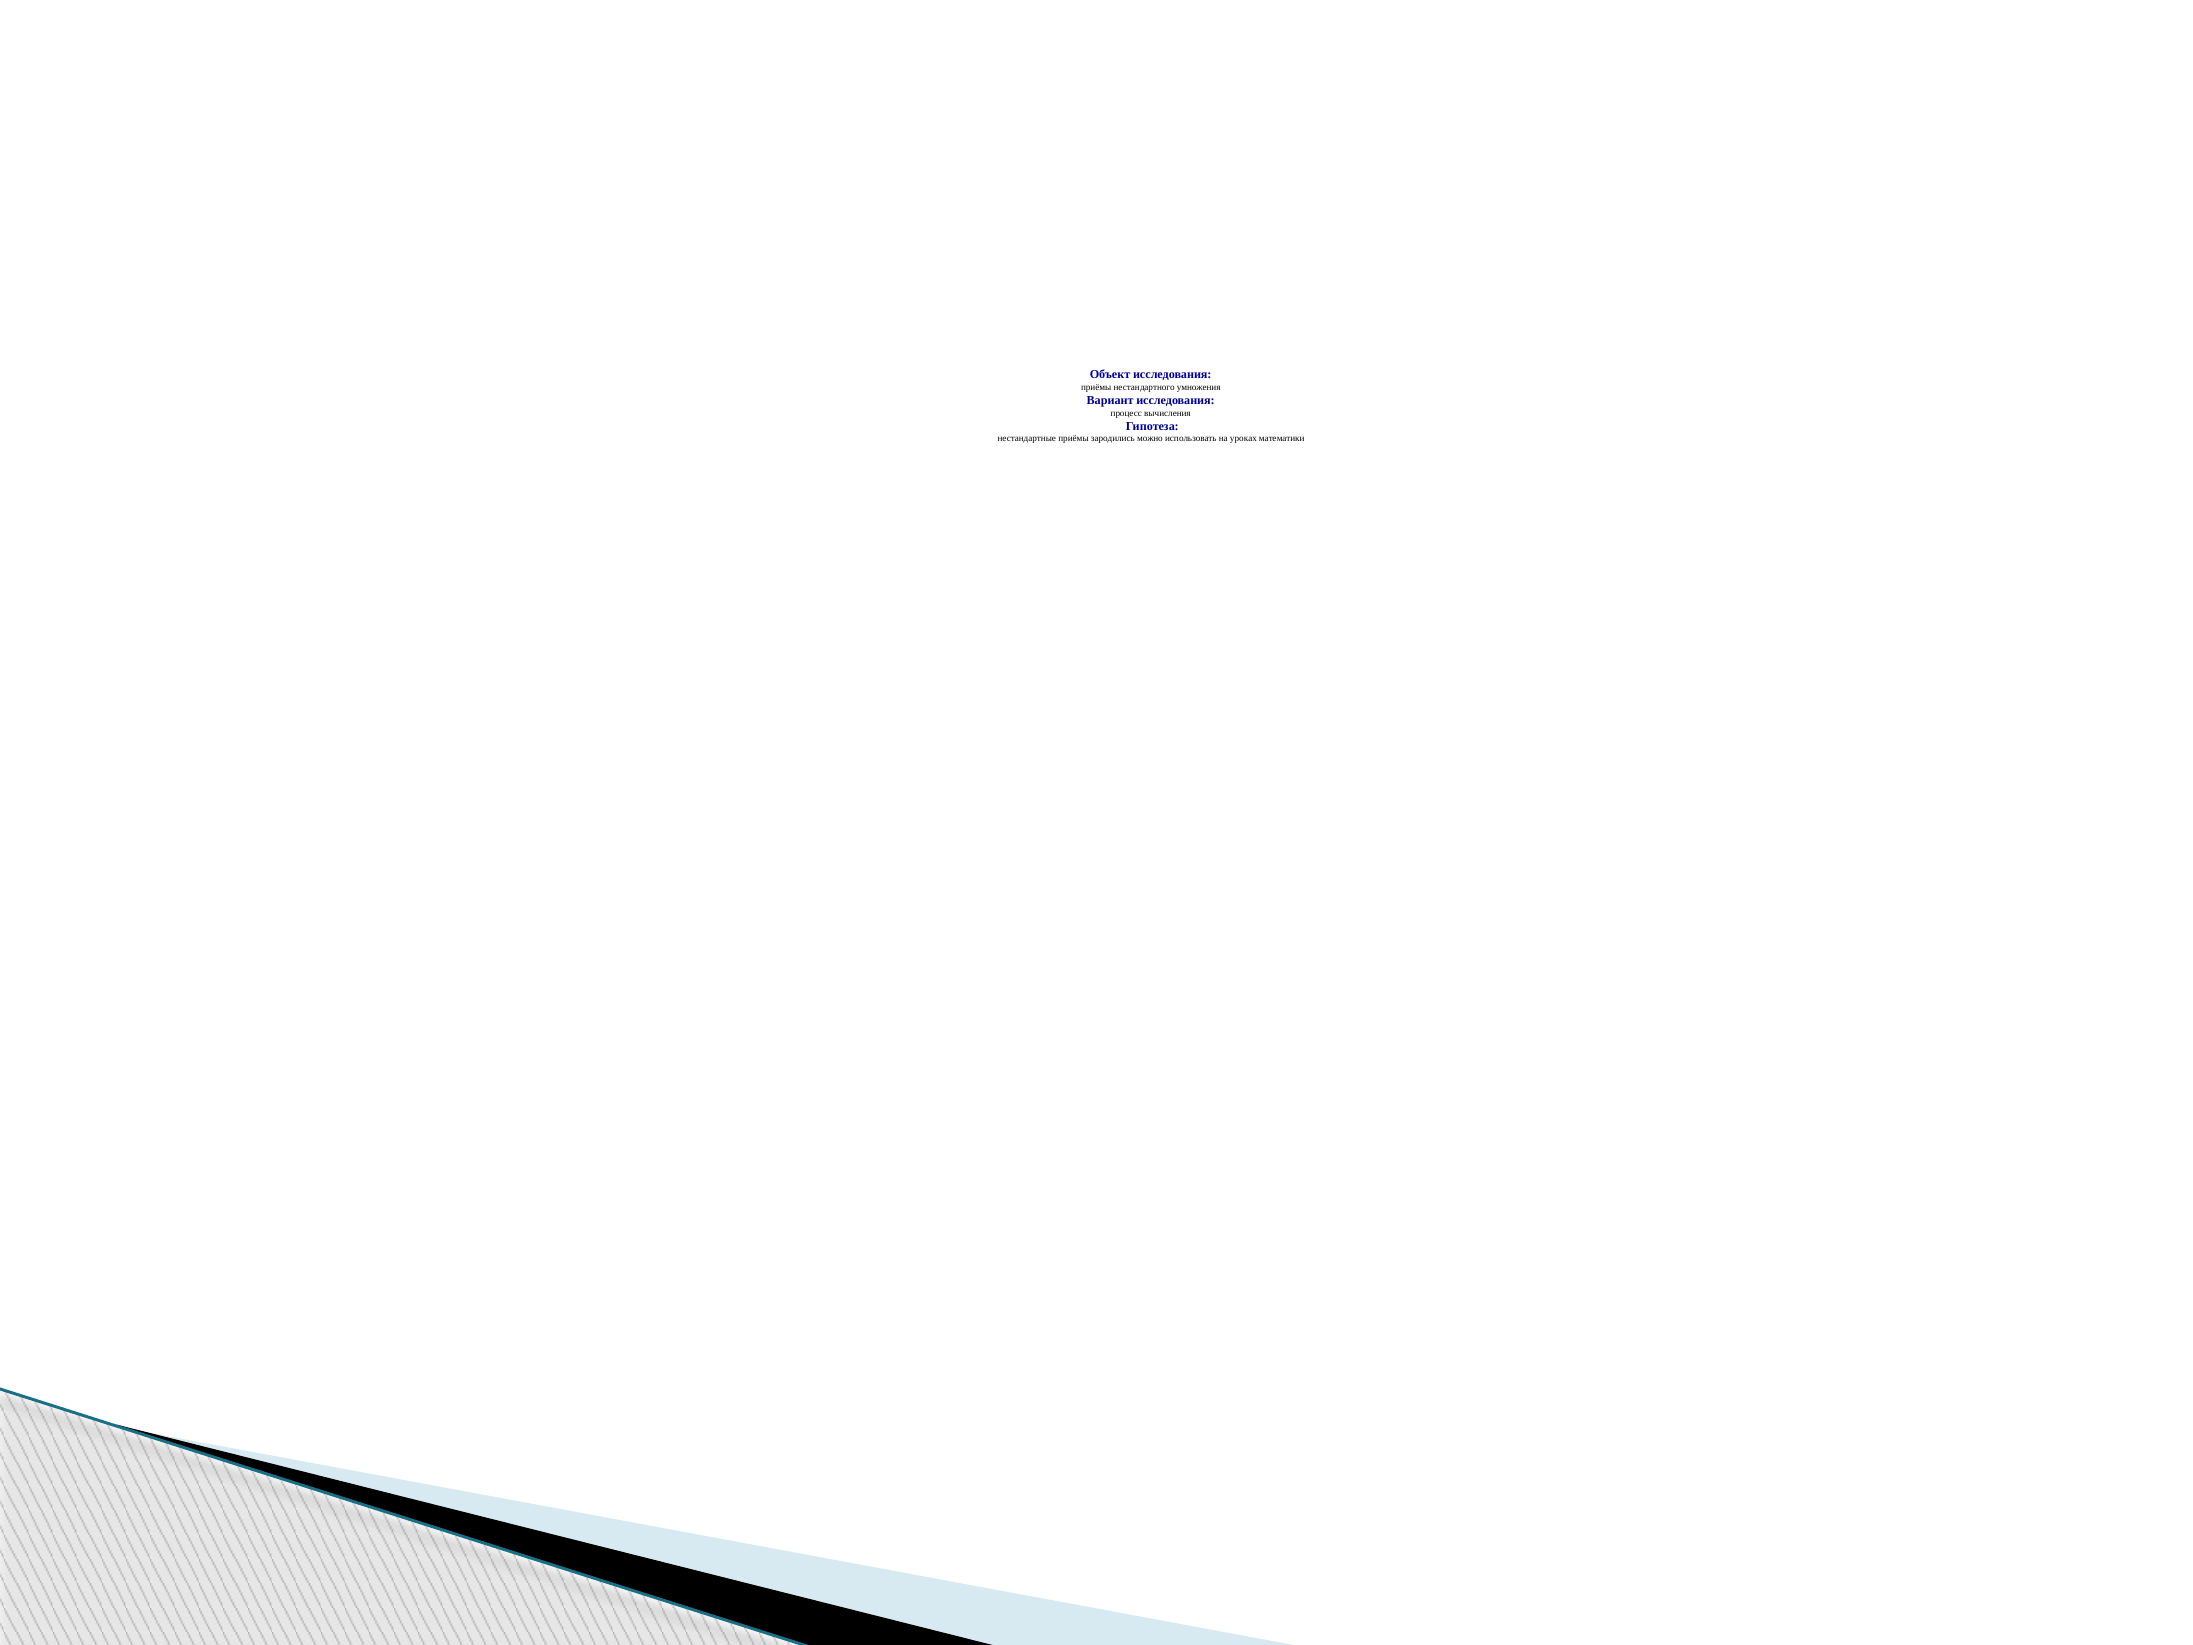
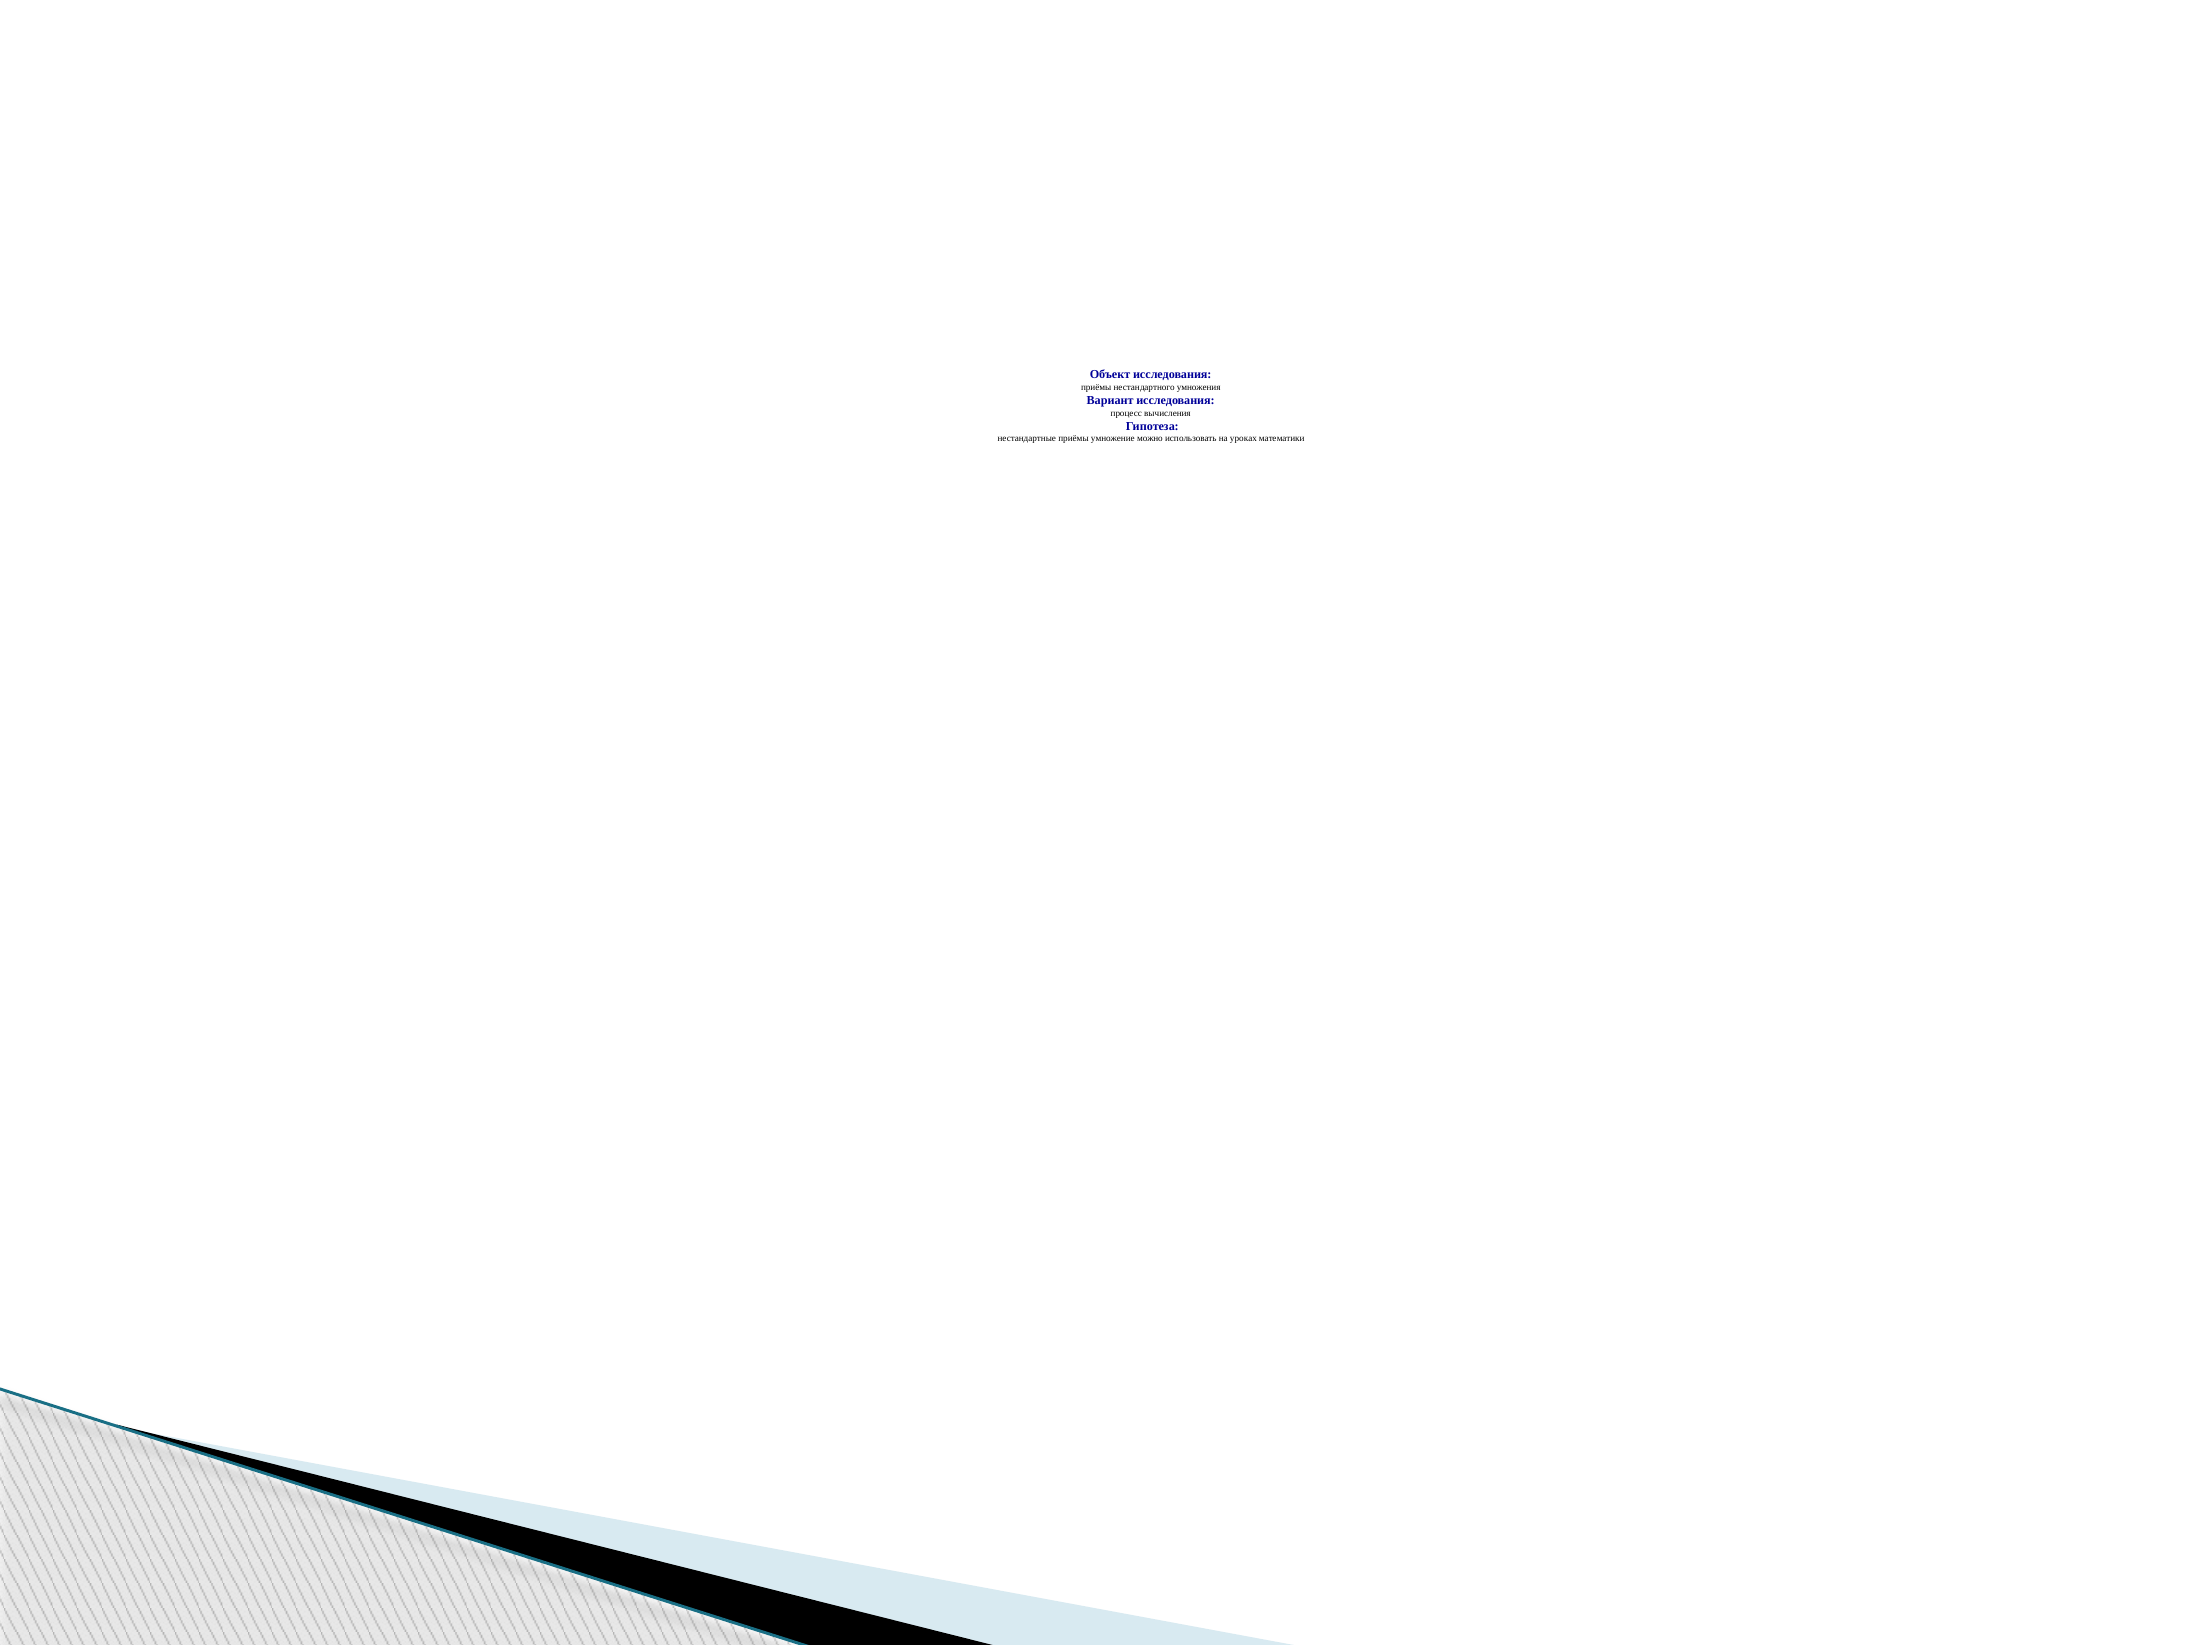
зародились: зародились -> умножение
